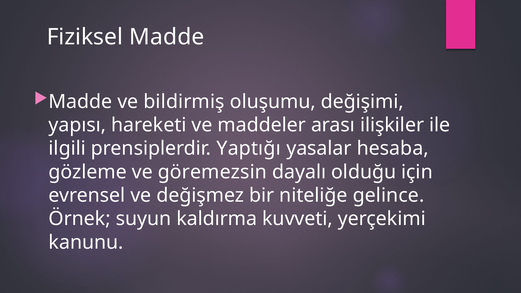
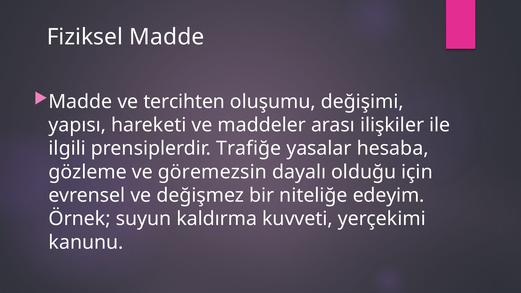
bildirmiş: bildirmiş -> tercihten
Yaptığı: Yaptığı -> Trafiğe
gelince: gelince -> edeyim
